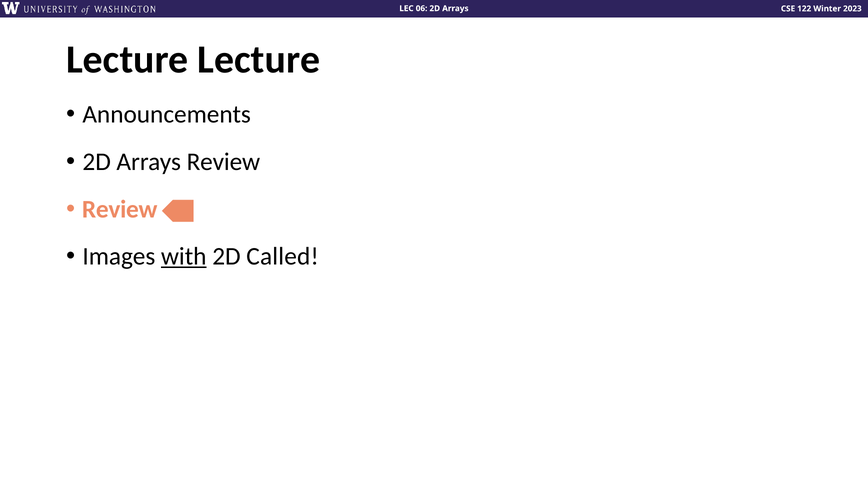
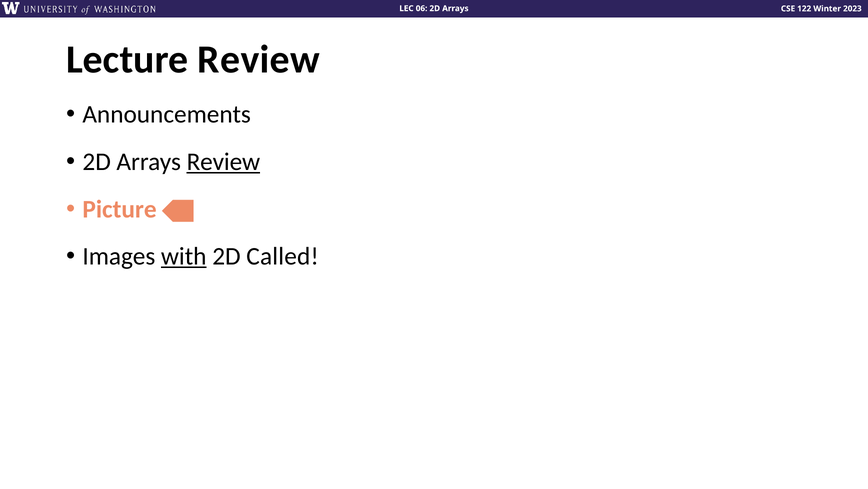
Lecture Lecture: Lecture -> Review
Review at (223, 162) underline: none -> present
Review at (120, 209): Review -> Picture
